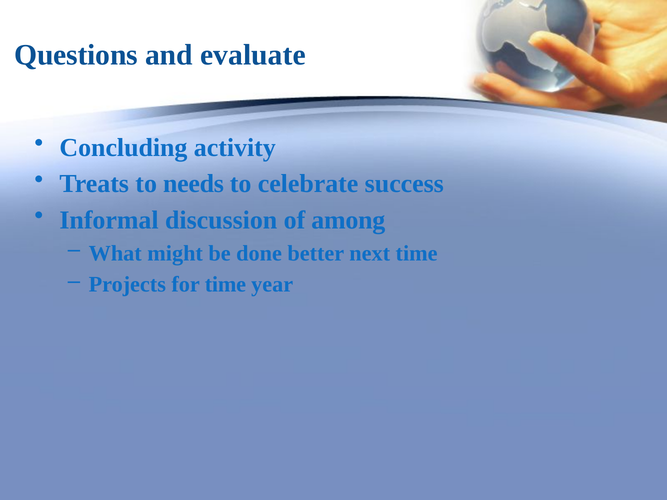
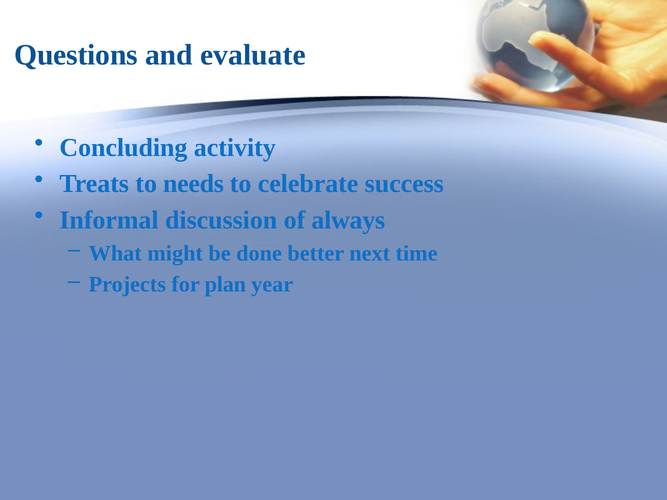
among: among -> always
for time: time -> plan
